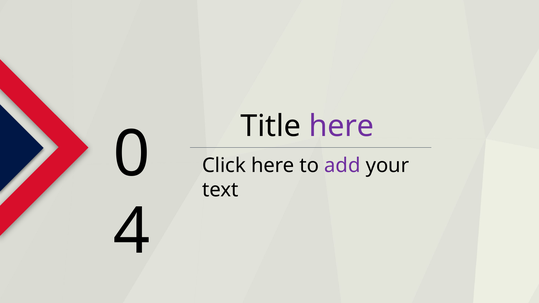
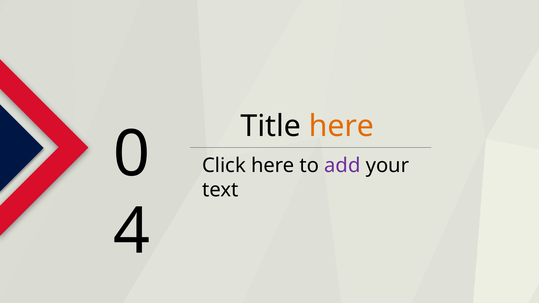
here at (341, 126) colour: purple -> orange
